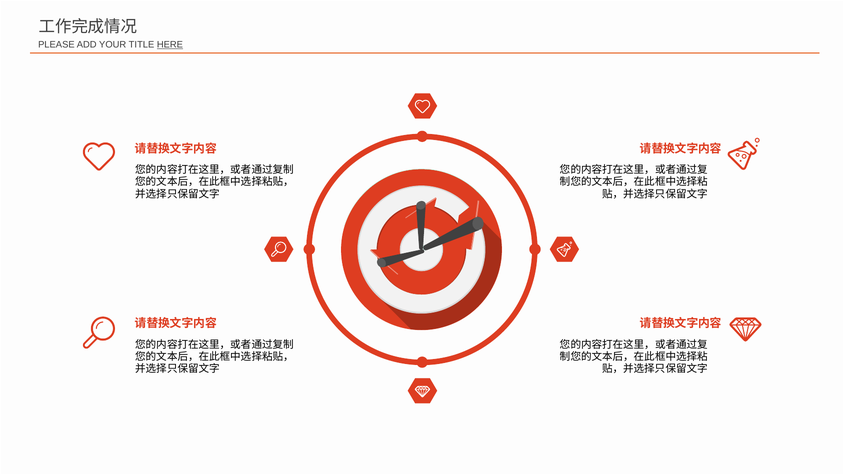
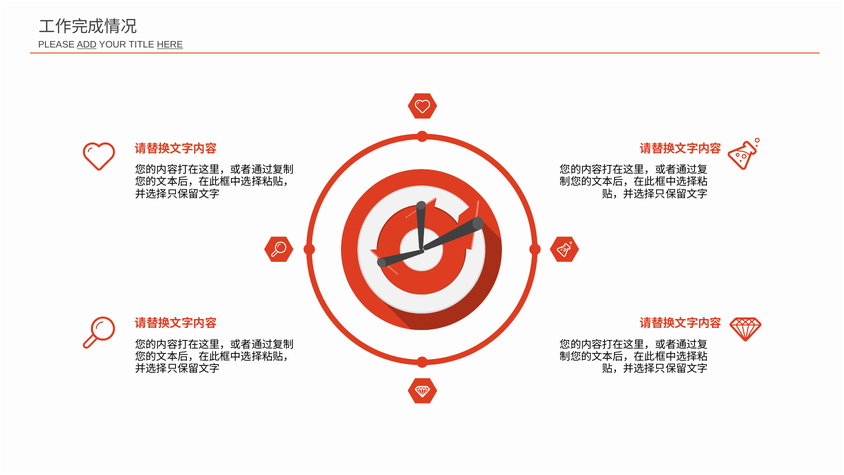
ADD underline: none -> present
